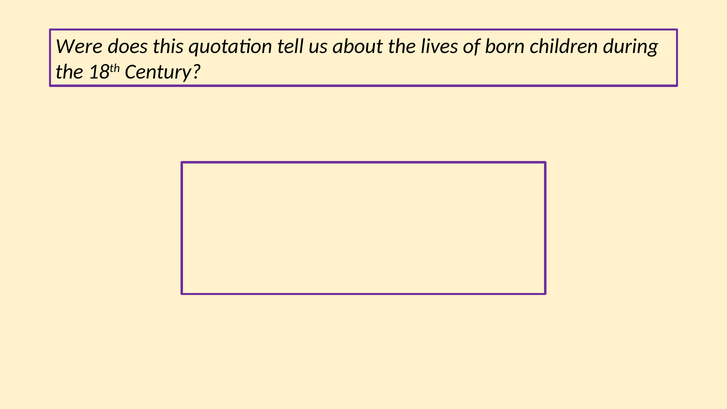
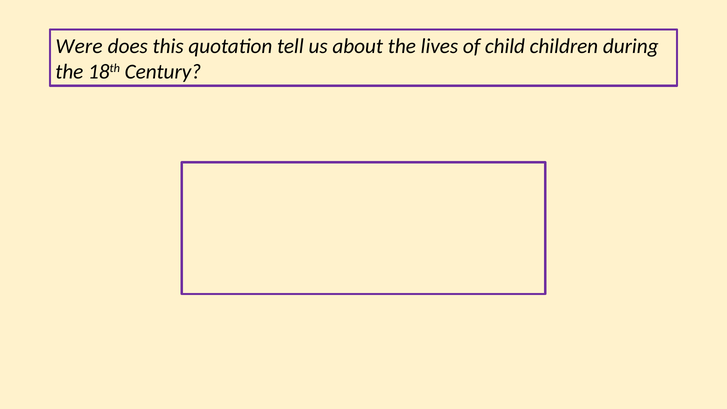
born: born -> child
